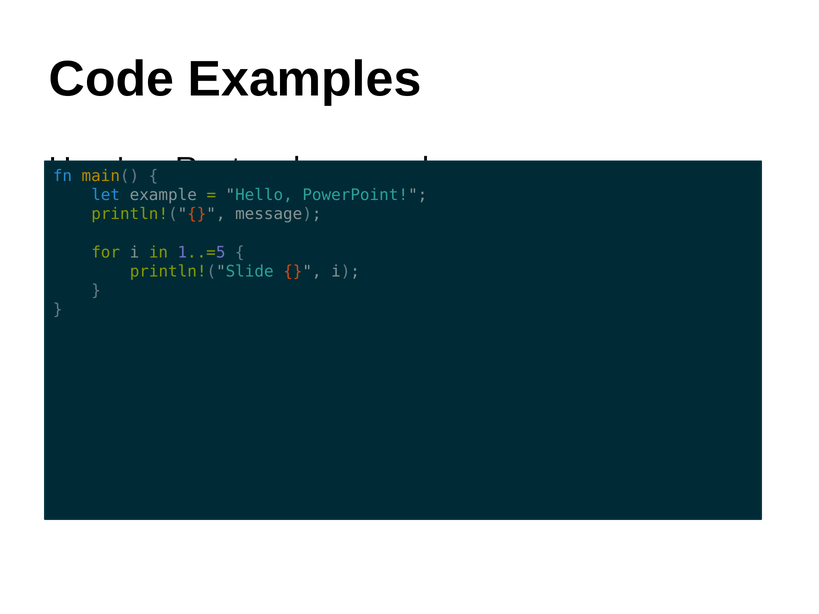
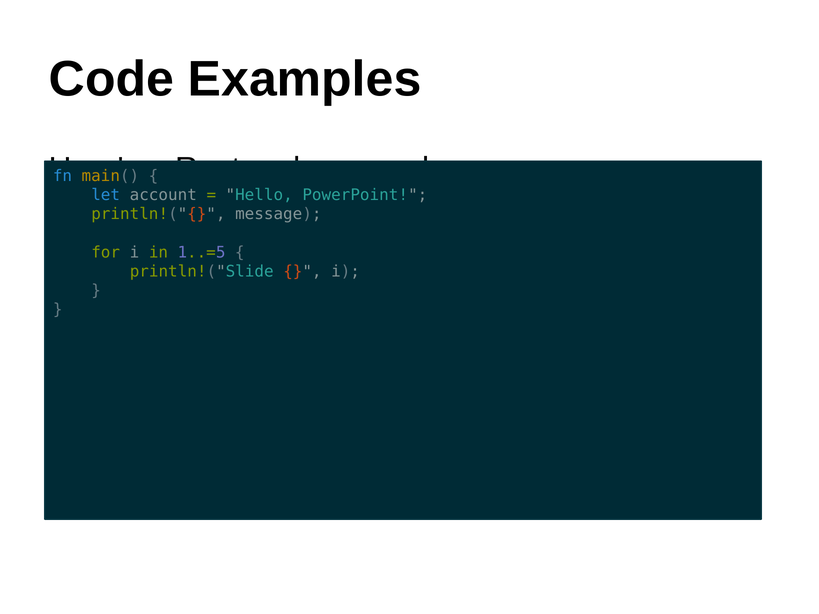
let example: example -> account
